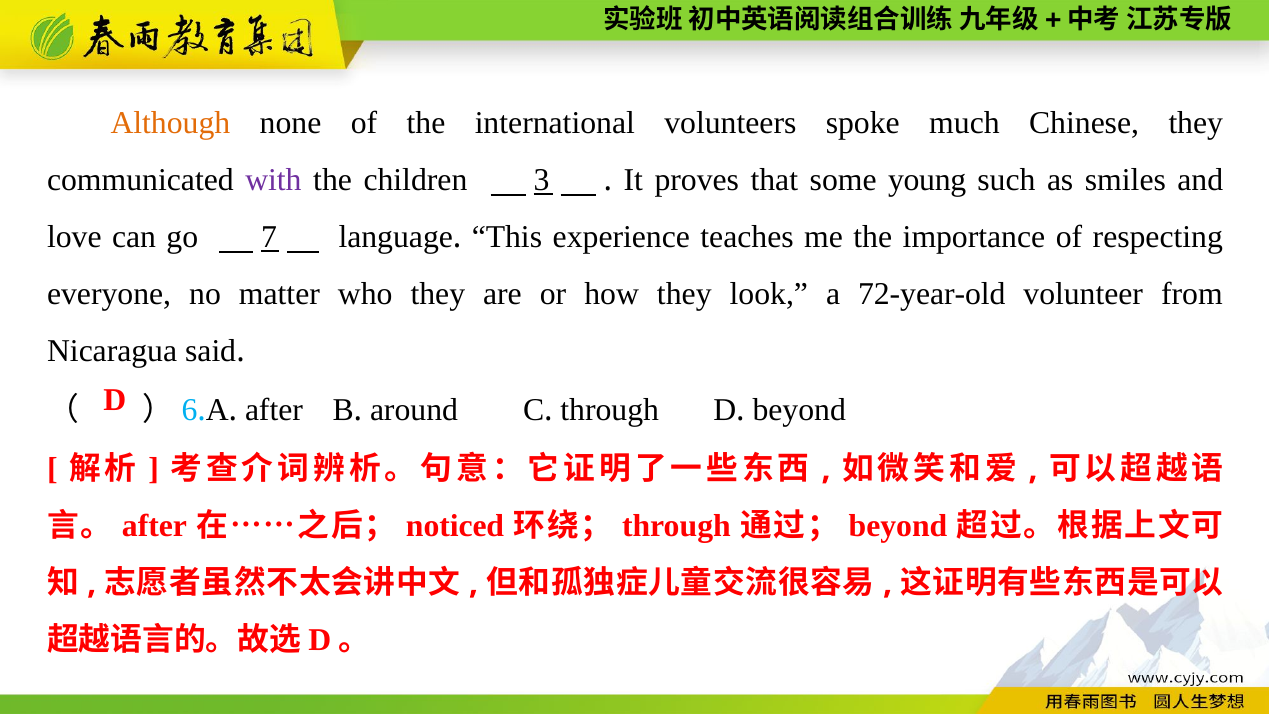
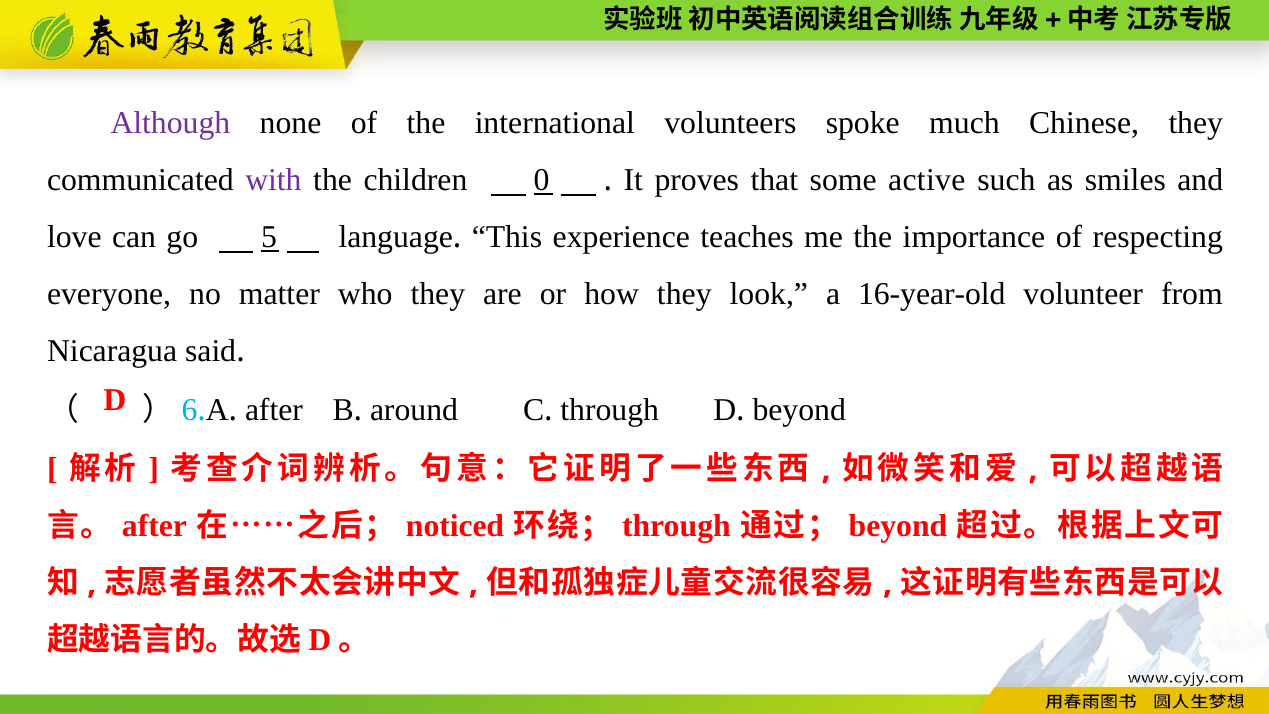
Although colour: orange -> purple
3: 3 -> 0
young: young -> active
7: 7 -> 5
72-year-old: 72-year-old -> 16-year-old
